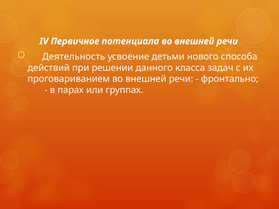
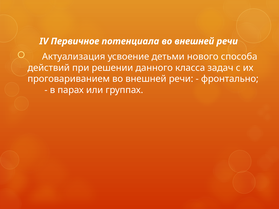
Деятельность: Деятельность -> Актуализация
